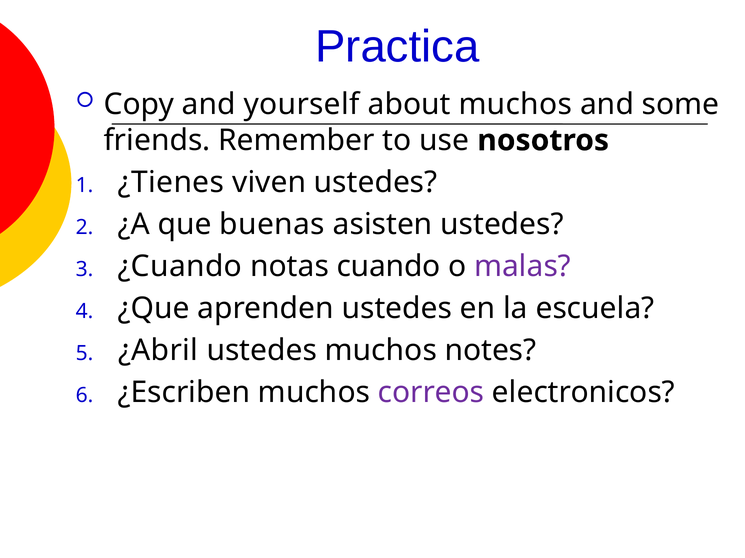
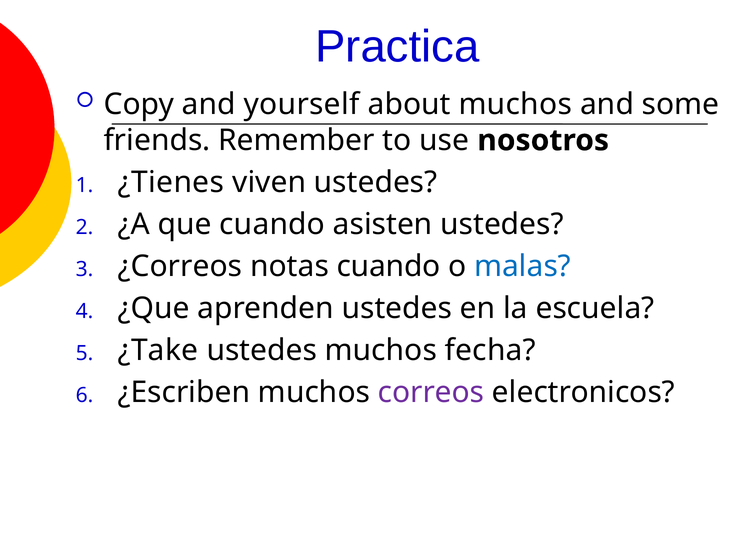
que buenas: buenas -> cuando
¿Cuando: ¿Cuando -> ¿Correos
malas colour: purple -> blue
¿Abril: ¿Abril -> ¿Take
notes: notes -> fecha
